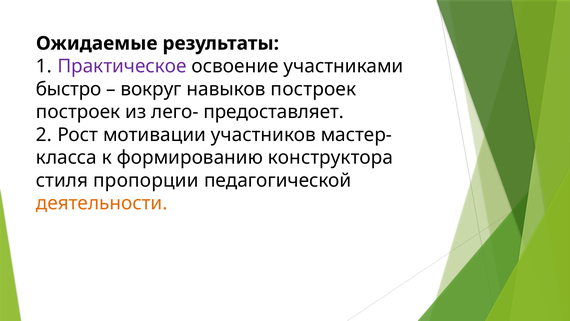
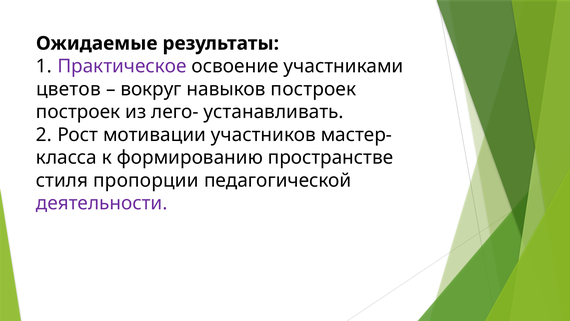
быстро: быстро -> цветов
предоставляет: предоставляет -> устанавливать
конструктора: конструктора -> пространстве
деятельности colour: orange -> purple
